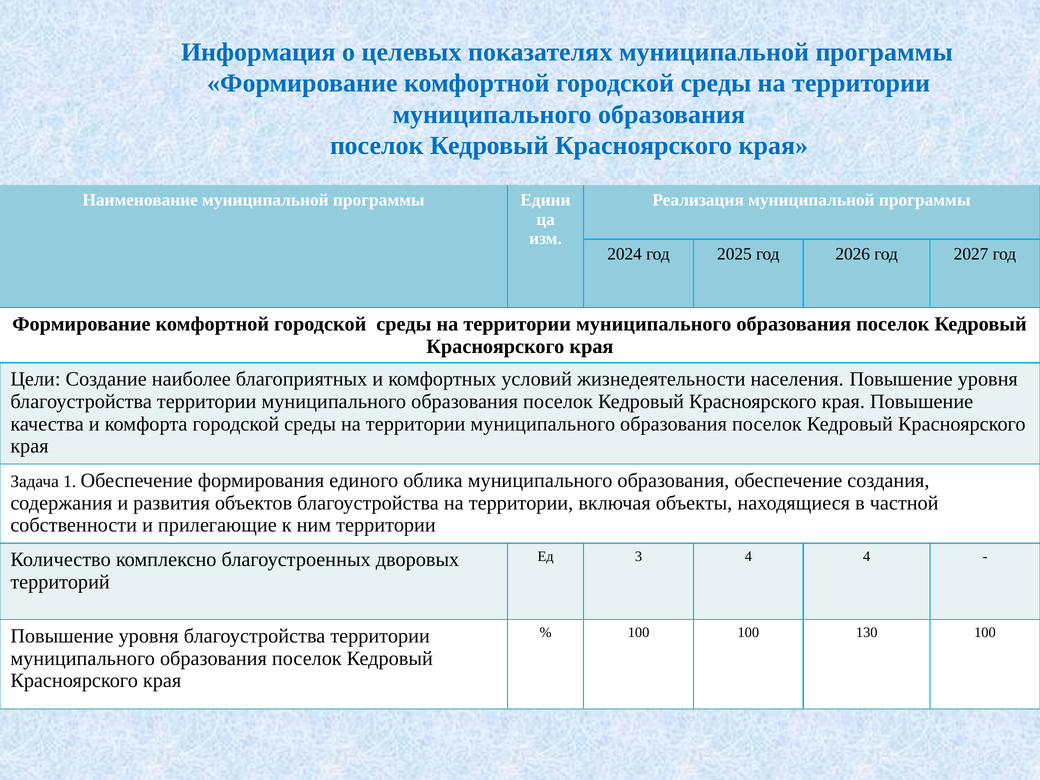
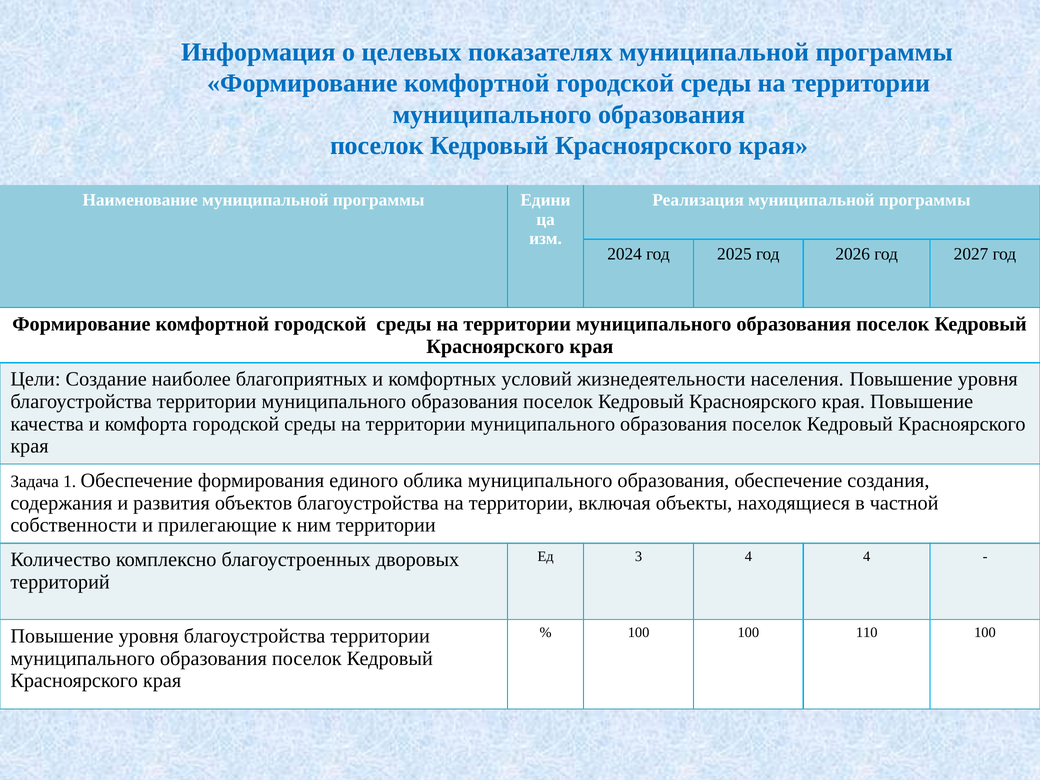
130: 130 -> 110
